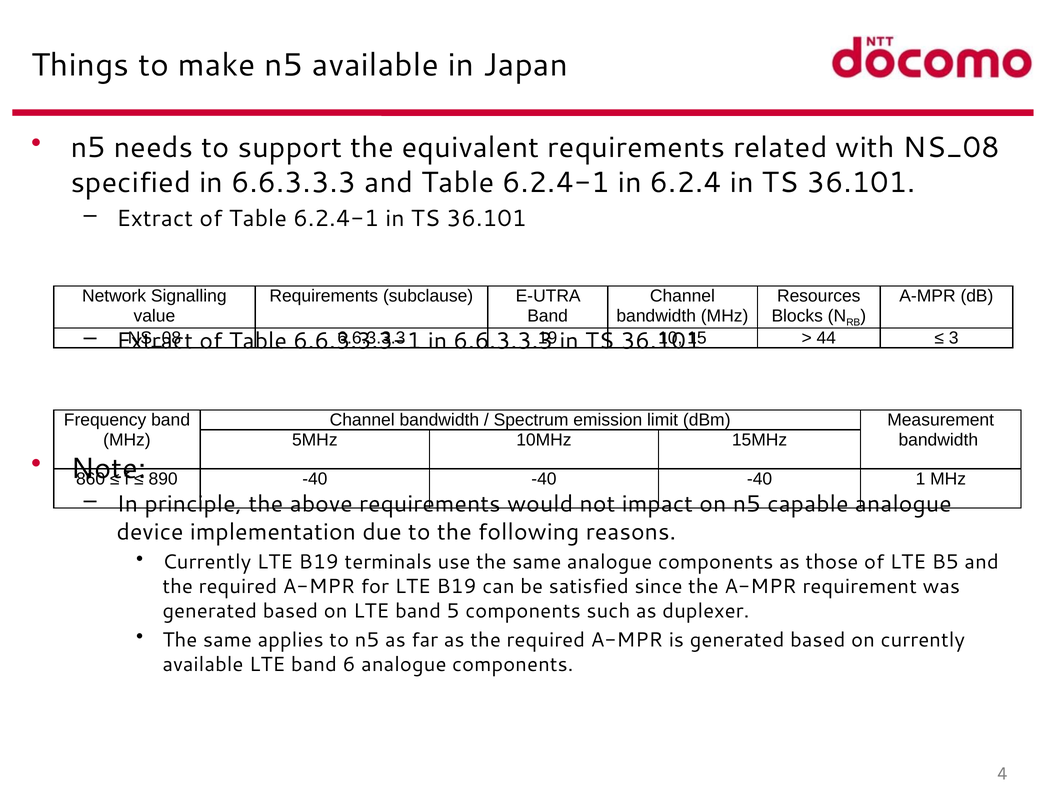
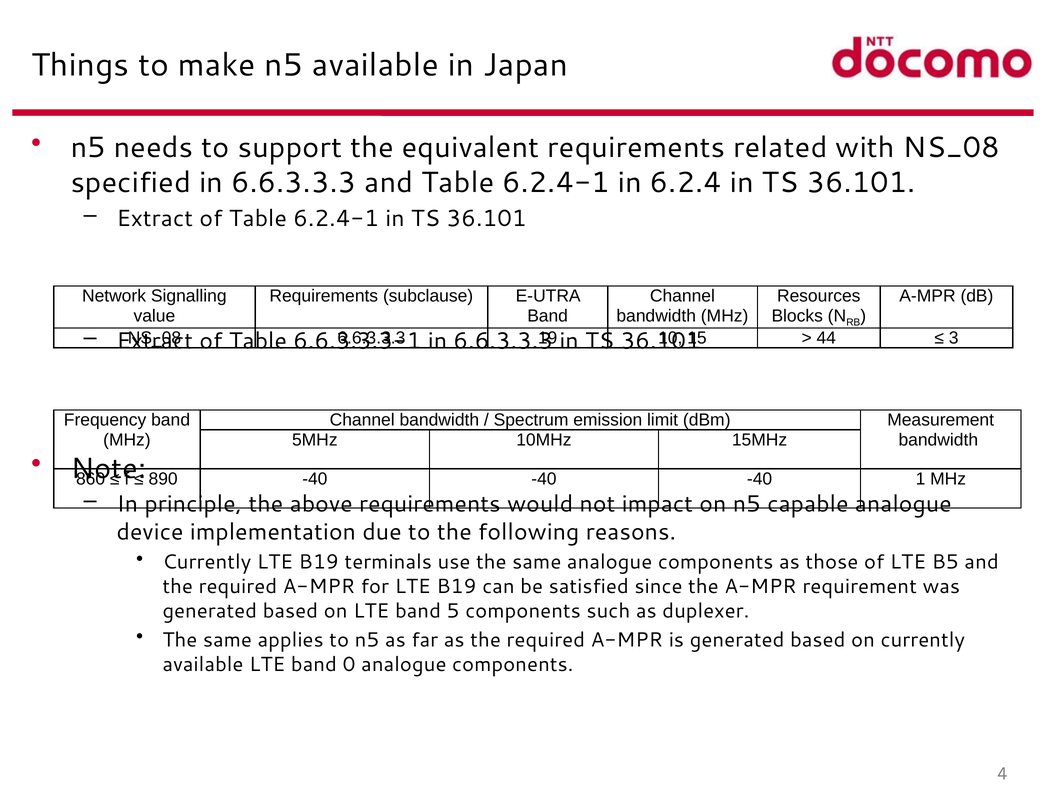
6: 6 -> 0
